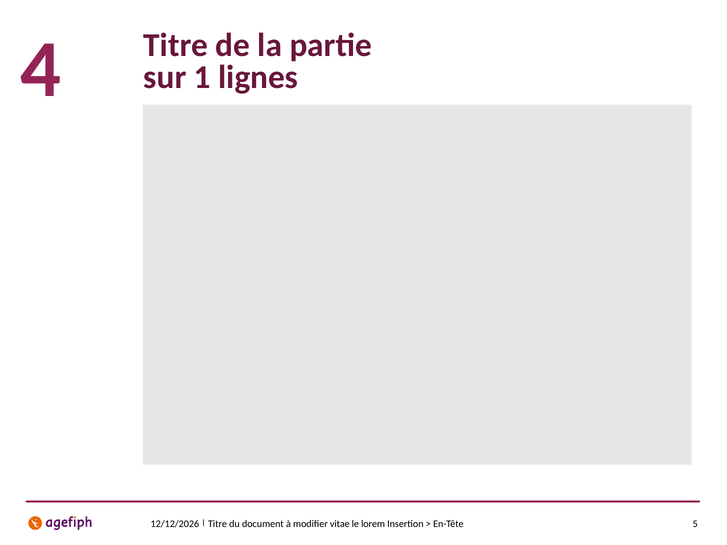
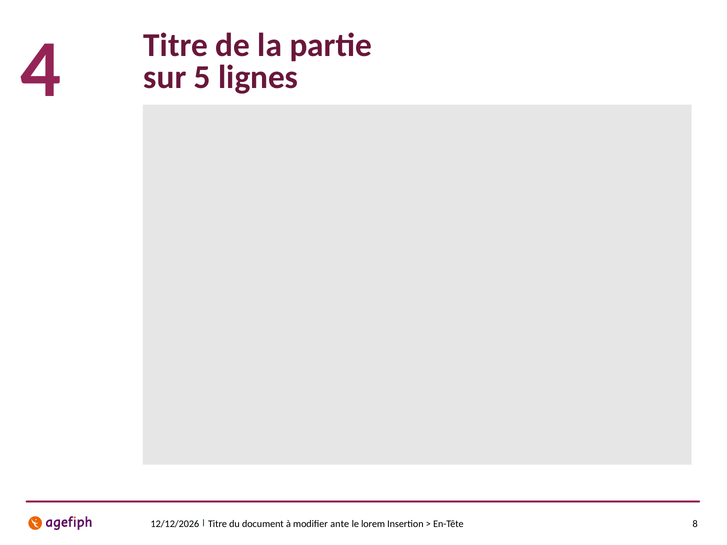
1: 1 -> 5
vitae: vitae -> ante
5: 5 -> 8
